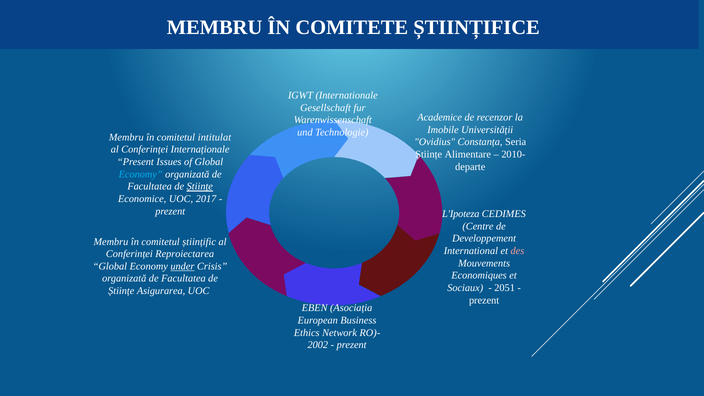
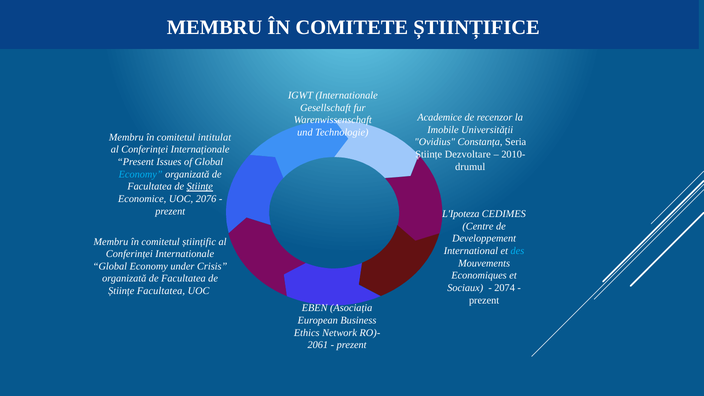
Alimentare: Alimentare -> Dezvoltare
departe: departe -> drumul
2017: 2017 -> 2076
des colour: pink -> light blue
Conferinței Reproiectarea: Reproiectarea -> Internationale
under underline: present -> none
2051: 2051 -> 2074
Științe Asigurarea: Asigurarea -> Facultatea
2002: 2002 -> 2061
